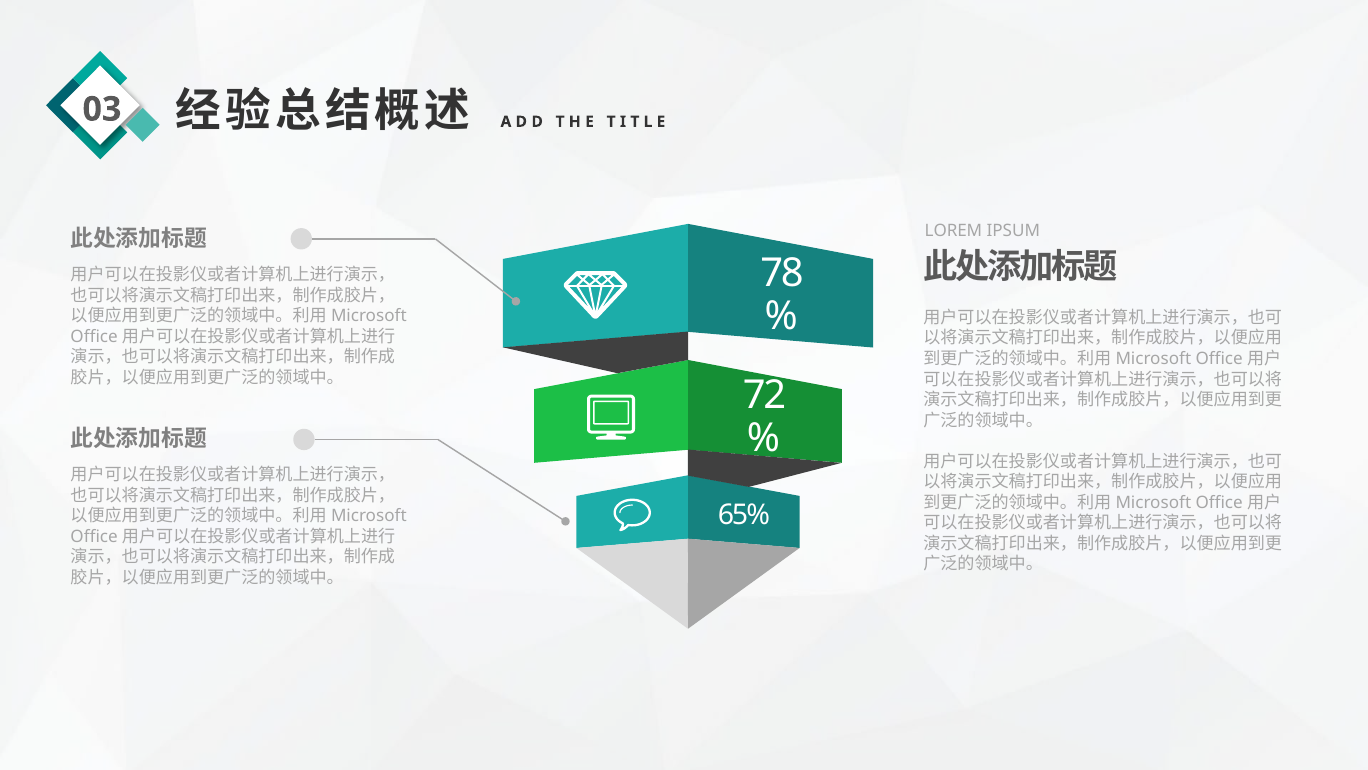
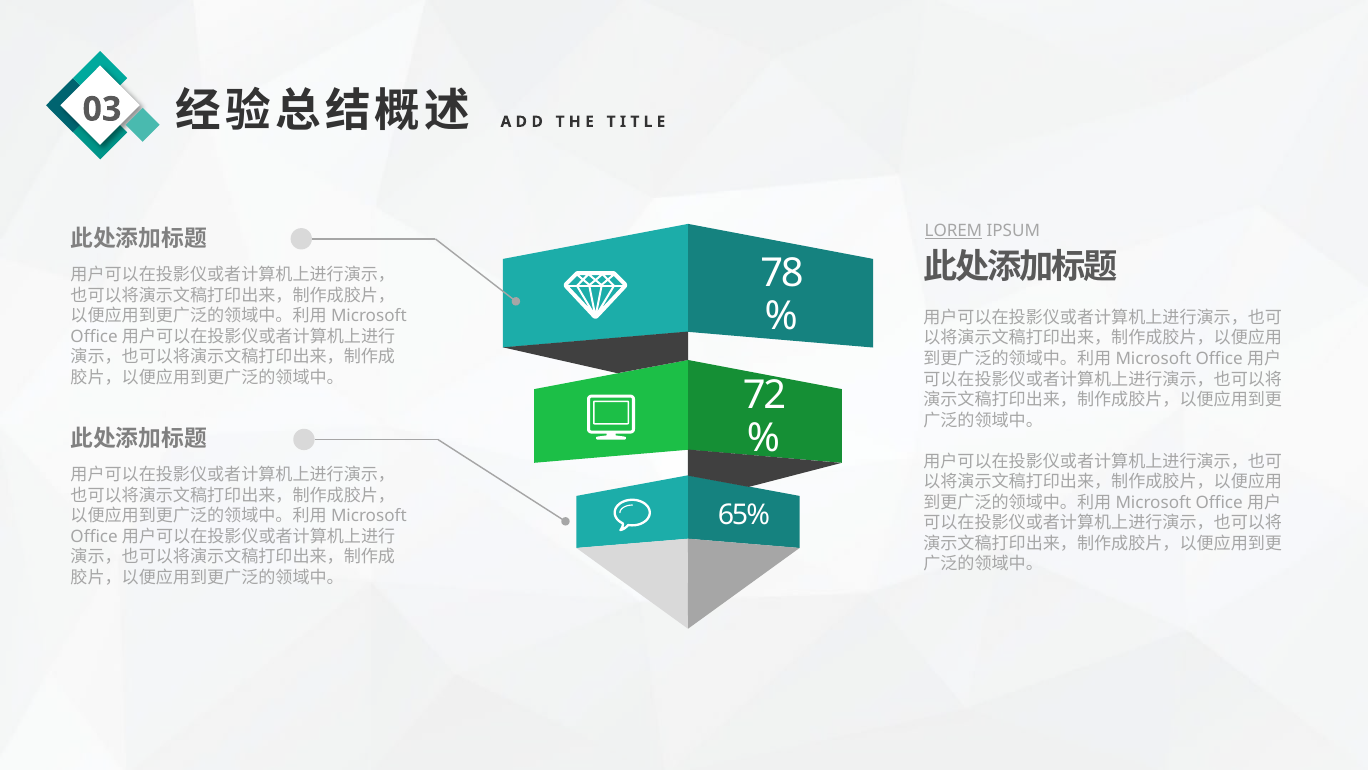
LOREM underline: none -> present
